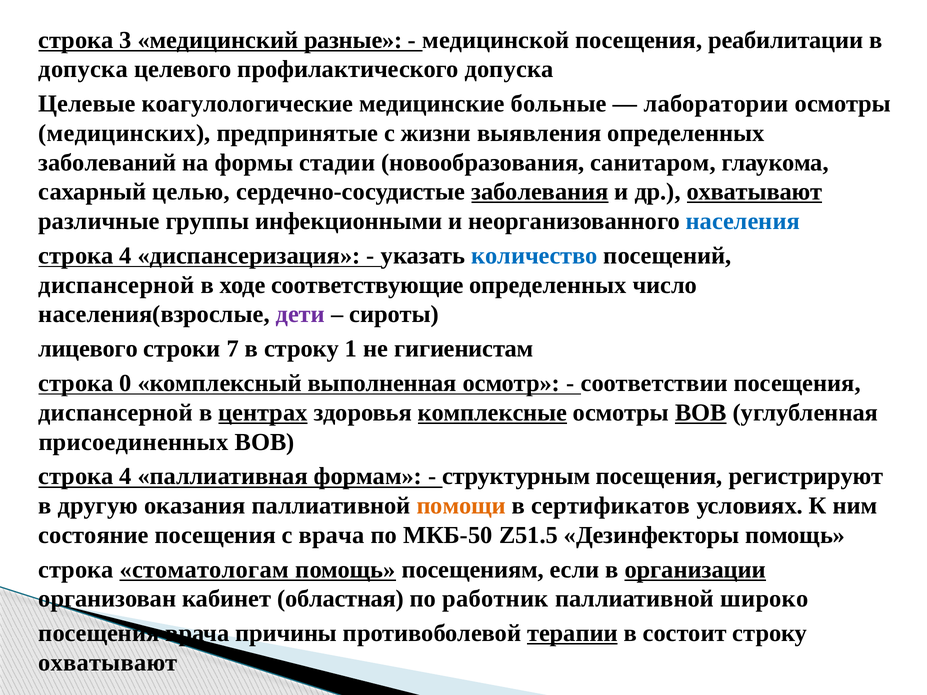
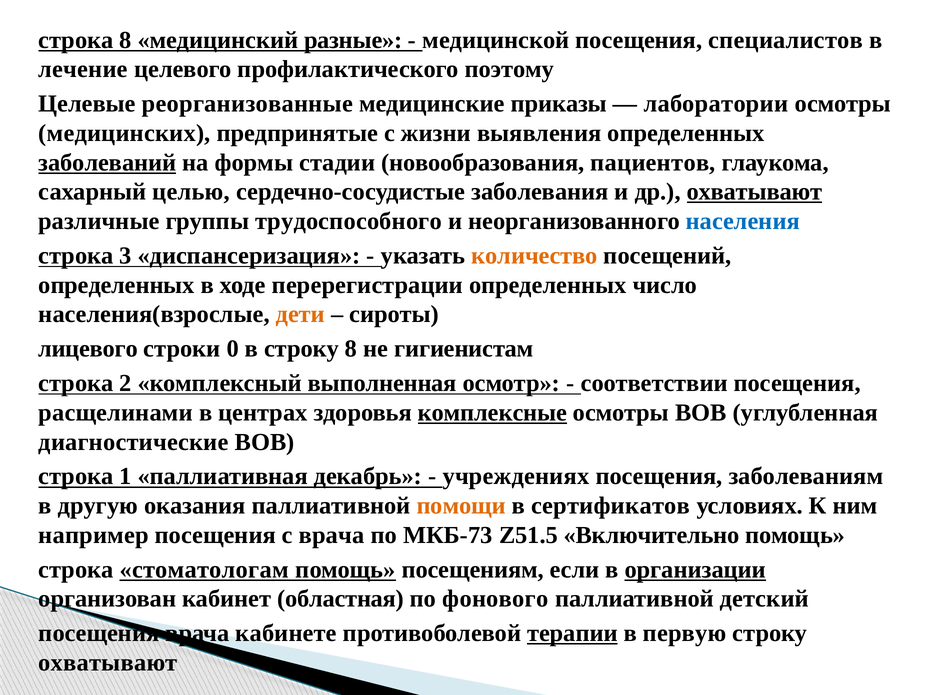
строка 3: 3 -> 8
реабилитации: реабилитации -> специалистов
допуска at (83, 69): допуска -> лечение
профилактического допуска: допуска -> поэтому
коагулологические: коагулологические -> реорганизованные
больные: больные -> приказы
заболеваний underline: none -> present
санитаром: санитаром -> пациентов
заболевания underline: present -> none
инфекционными: инфекционными -> трудоспособного
4 at (125, 256): 4 -> 3
количество colour: blue -> orange
диспансерной at (116, 285): диспансерной -> определенных
соответствующие: соответствующие -> перерегистрации
дети colour: purple -> orange
7: 7 -> 0
строку 1: 1 -> 8
0: 0 -> 2
диспансерной at (116, 413): диспансерной -> расщелинами
центрах underline: present -> none
ВОВ at (701, 413) underline: present -> none
присоединенных: присоединенных -> диагностические
4 at (125, 477): 4 -> 1
формам: формам -> декабрь
структурным: структурным -> учреждениях
регистрируют: регистрируют -> заболеваниям
состояние: состояние -> например
МКБ-50: МКБ-50 -> МКБ-73
Дезинфекторы: Дезинфекторы -> Включительно
работник: работник -> фонового
широко: широко -> детский
причины: причины -> кабинете
состоит: состоит -> первую
